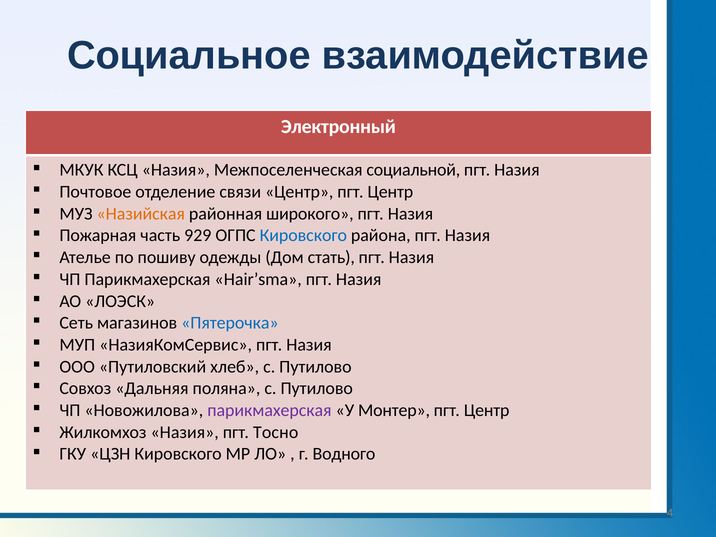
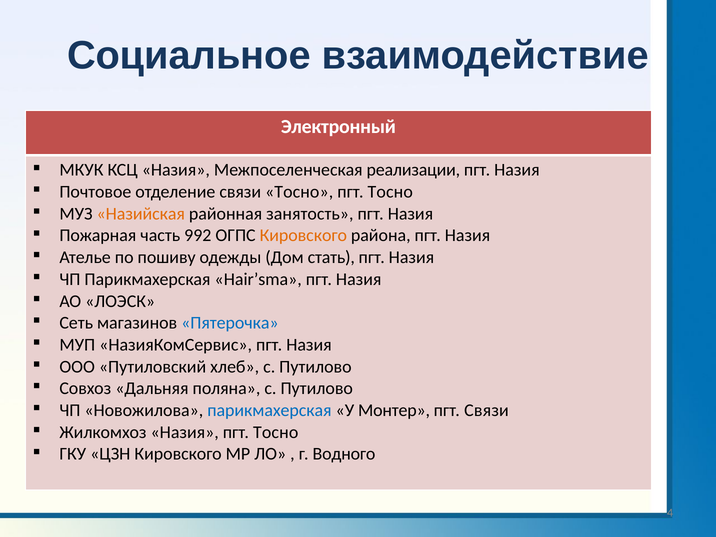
социальной: социальной -> реализации
связи Центр: Центр -> Тосно
Центр at (390, 192): Центр -> Тосно
широкого: широкого -> занятость
929: 929 -> 992
Кировского at (303, 236) colour: blue -> orange
парикмахерская at (269, 410) colour: purple -> blue
Центр at (487, 410): Центр -> Связи
